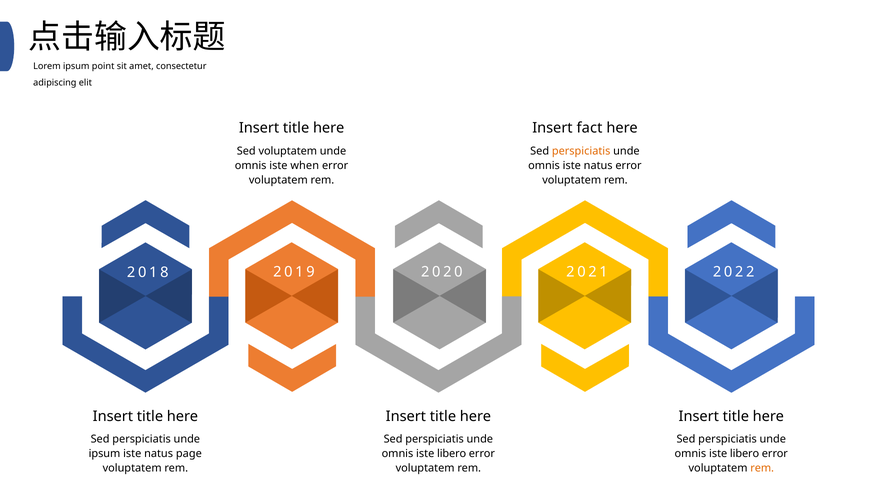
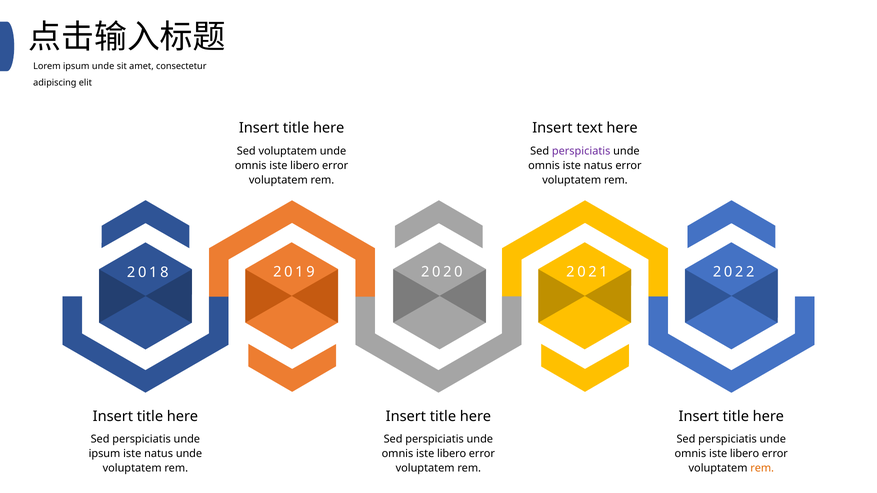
ipsum point: point -> unde
fact: fact -> text
perspiciatis at (581, 151) colour: orange -> purple
when at (305, 166): when -> libero
natus page: page -> unde
